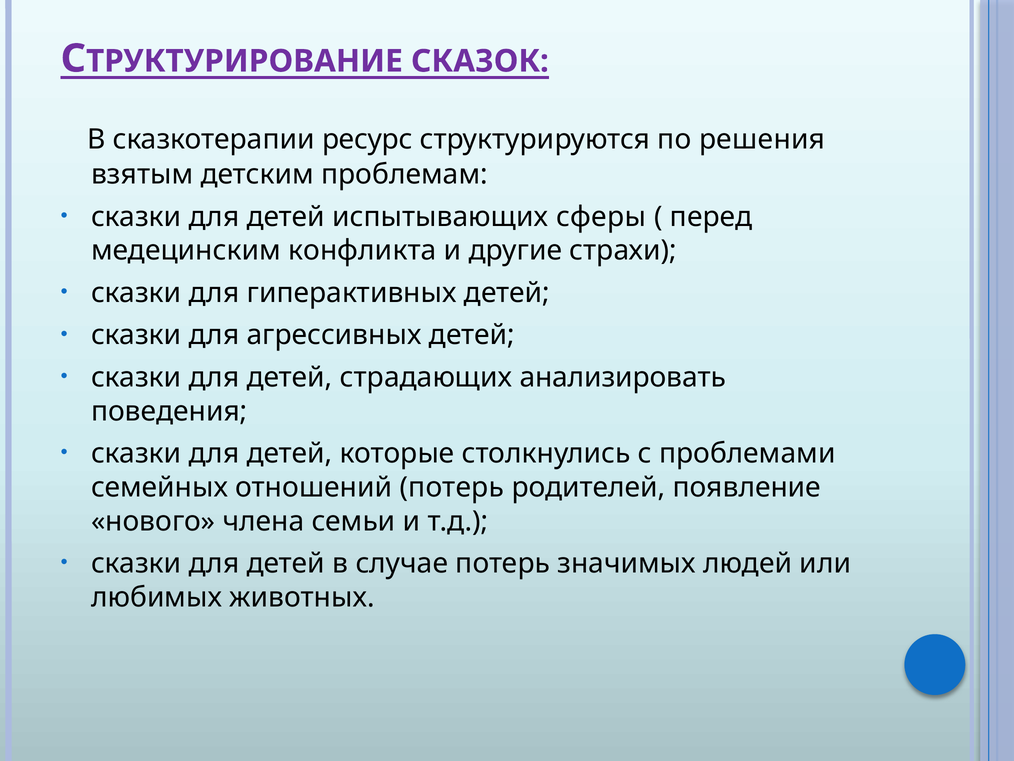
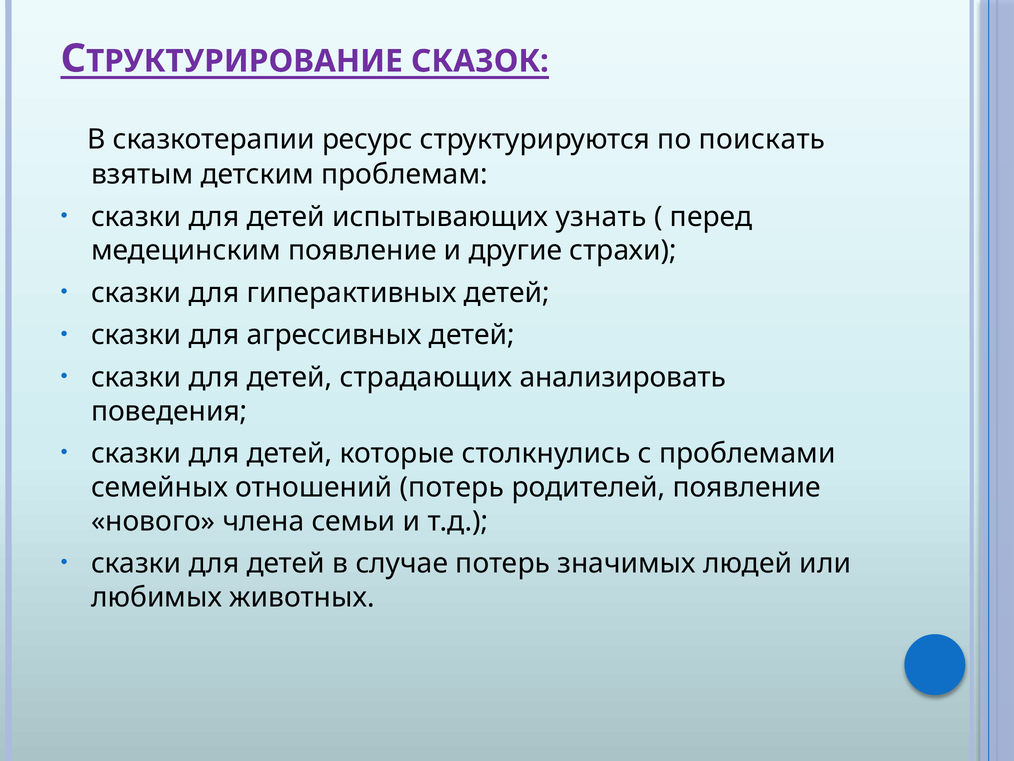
решения: решения -> поискать
сферы: сферы -> узнать
медецинским конфликта: конфликта -> появление
